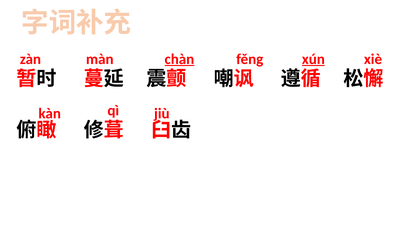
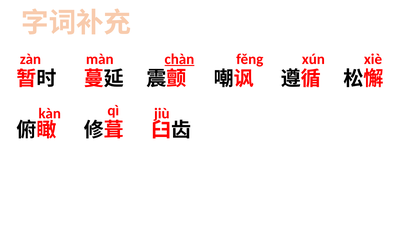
xún underline: present -> none
